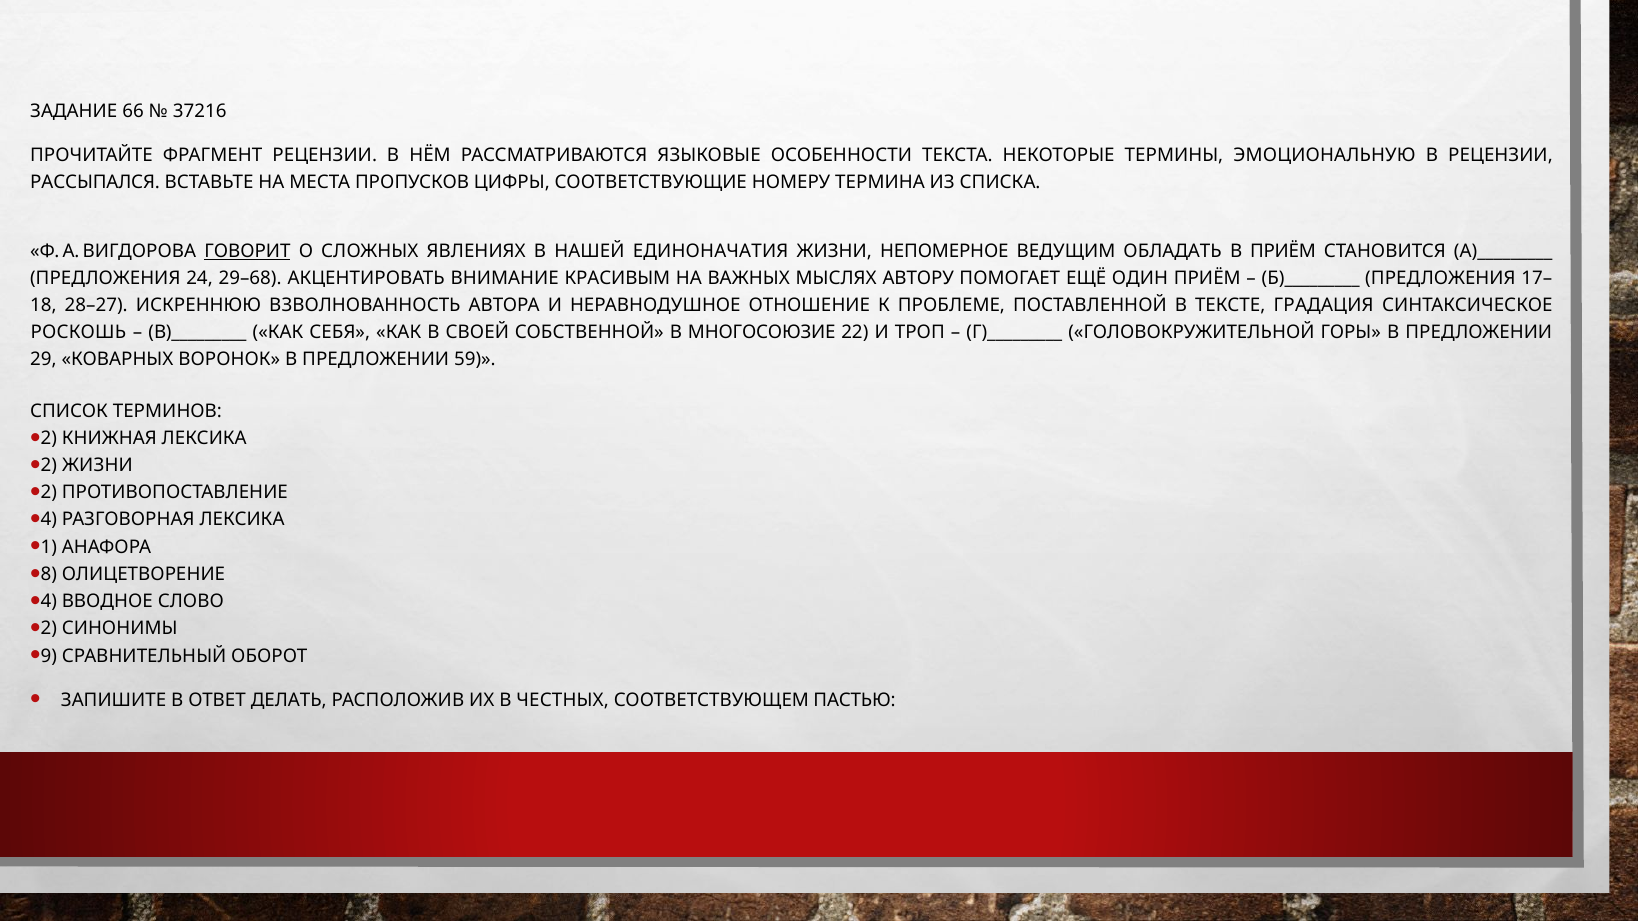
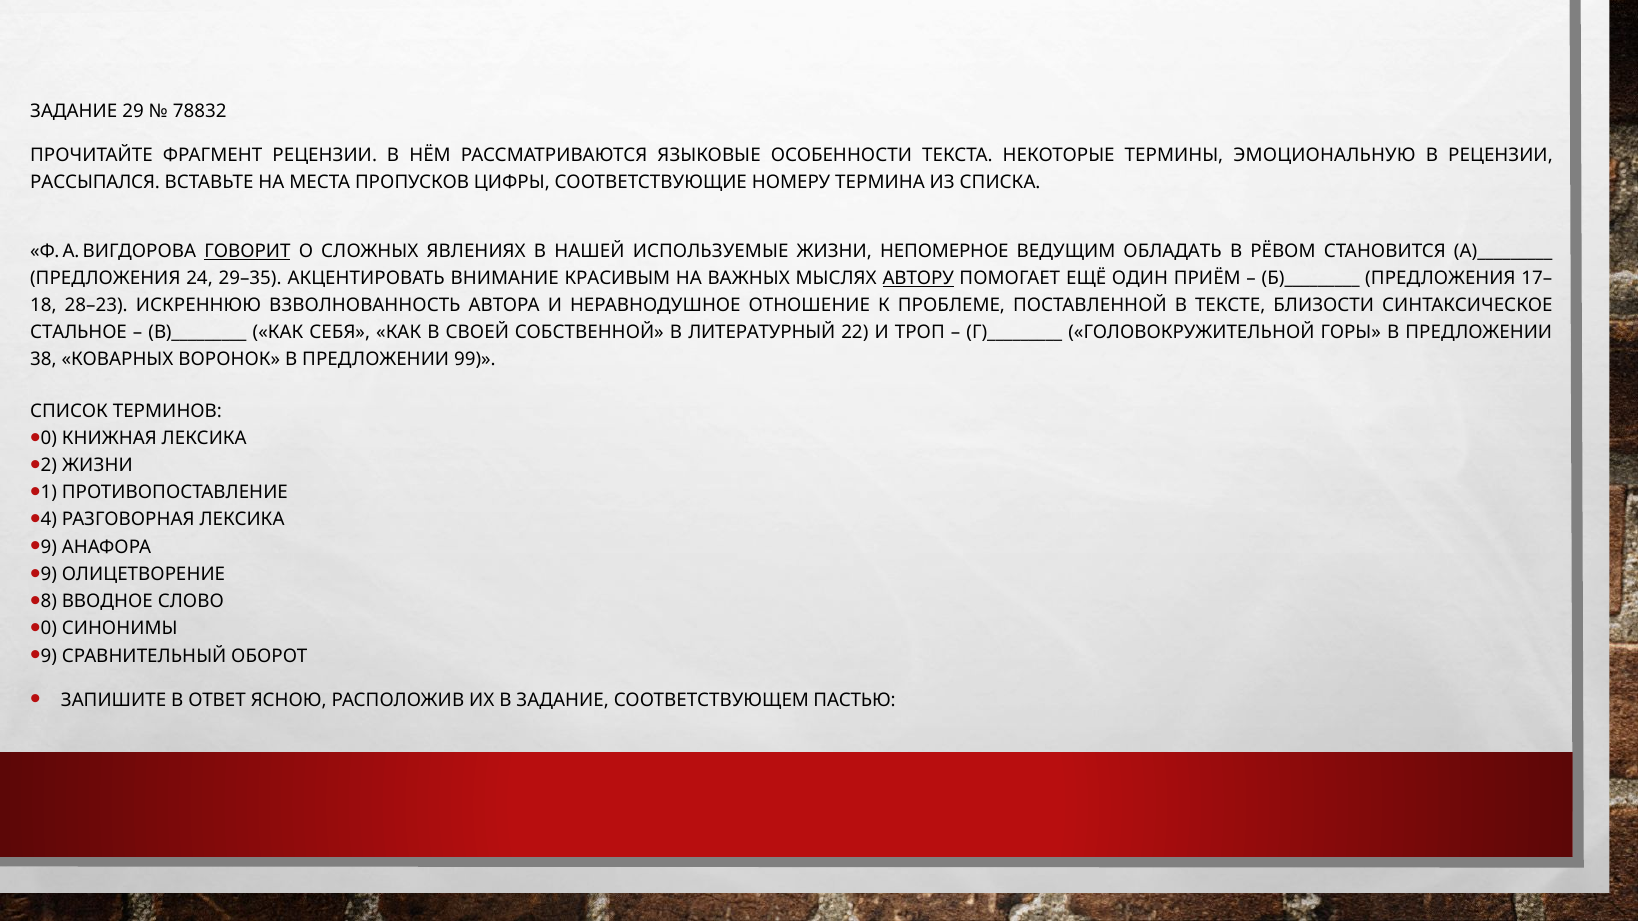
66: 66 -> 29
37216: 37216 -> 78832
ЕДИНОНАЧАТИЯ: ЕДИНОНАЧАТИЯ -> ИСПОЛЬЗУЕМЫЕ
В ПРИЁМ: ПРИЁМ -> РЁВОМ
29–68: 29–68 -> 29–35
АВТОРУ underline: none -> present
28–27: 28–27 -> 28–23
ГРАДАЦИЯ: ГРАДАЦИЯ -> БЛИЗОСТИ
РОСКОШЬ: РОСКОШЬ -> СТАЛЬНОЕ
МНОГОСОЮЗИЕ: МНОГОСОЮЗИЕ -> ЛИТЕРАТУРНЫЙ
29: 29 -> 38
59: 59 -> 99
2 at (49, 438): 2 -> 0
2 at (49, 493): 2 -> 1
1 at (49, 547): 1 -> 9
8 at (49, 574): 8 -> 9
4 at (49, 602): 4 -> 8
2 at (49, 629): 2 -> 0
ДЕЛАТЬ: ДЕЛАТЬ -> ЯСНОЮ
В ЧЕСТНЫХ: ЧЕСТНЫХ -> ЗАДАНИЕ
